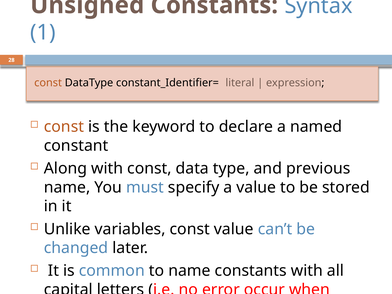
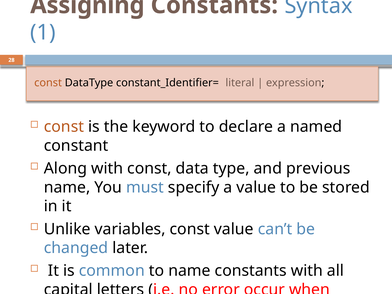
Unsigned: Unsigned -> Assigning
